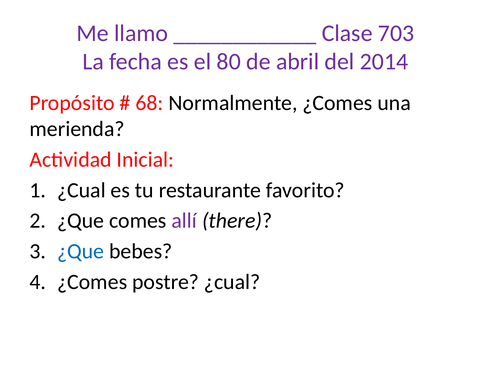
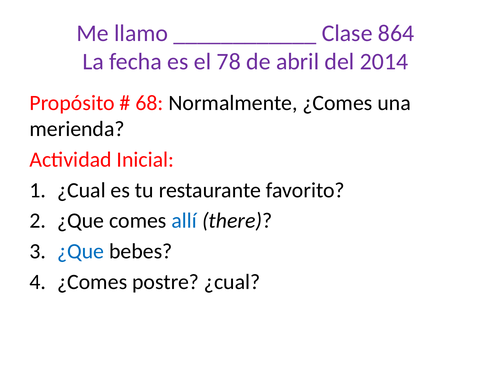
703: 703 -> 864
80: 80 -> 78
allí colour: purple -> blue
